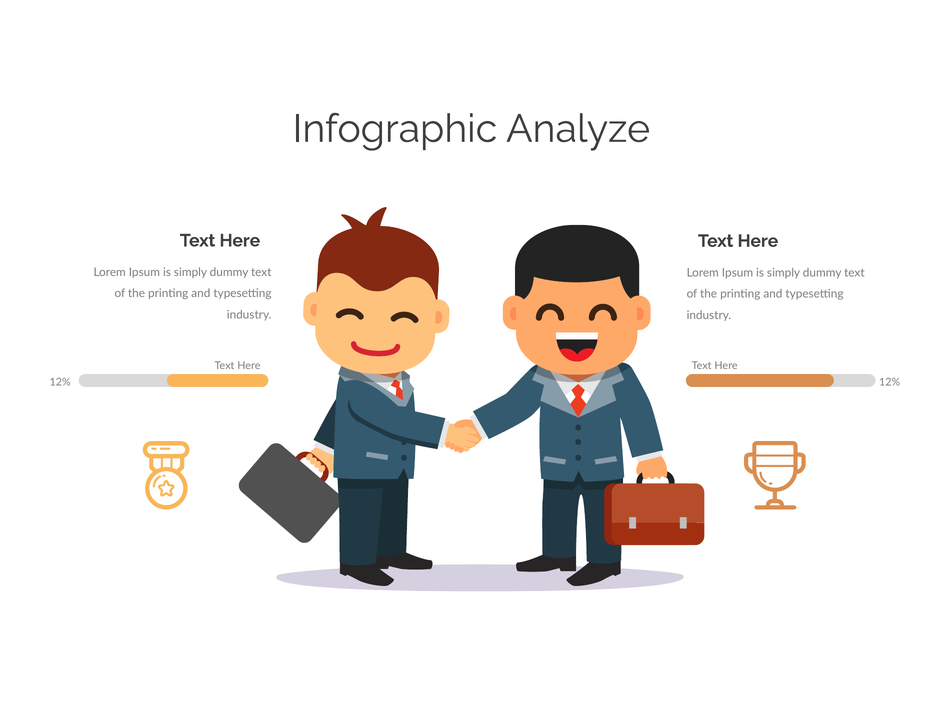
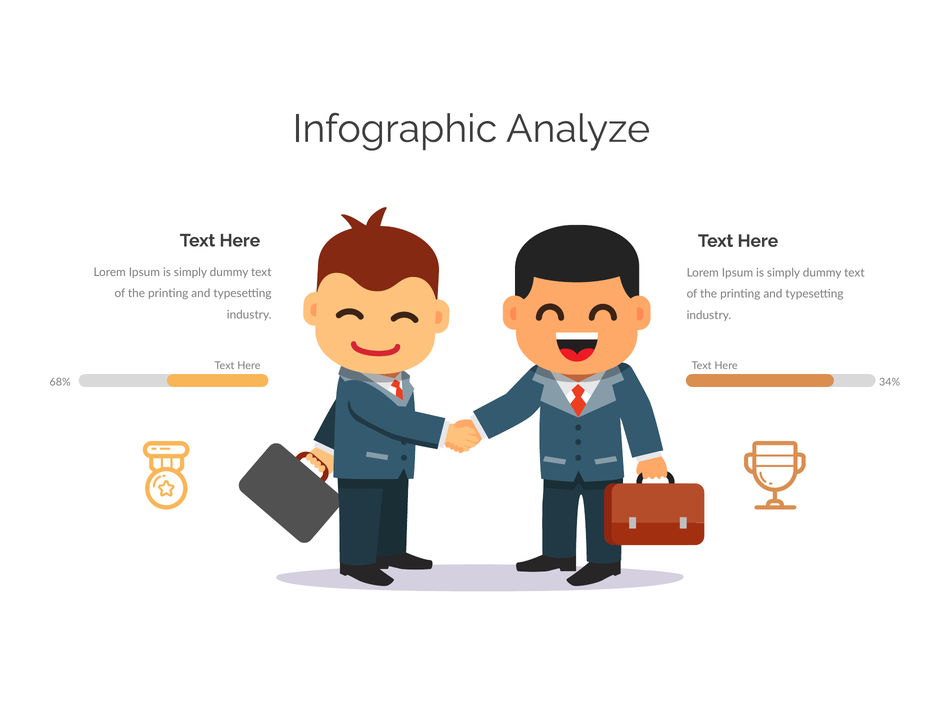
12% at (60, 382): 12% -> 68%
12% at (890, 382): 12% -> 34%
